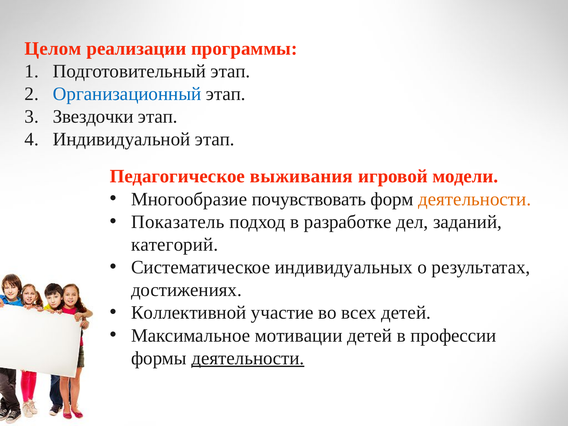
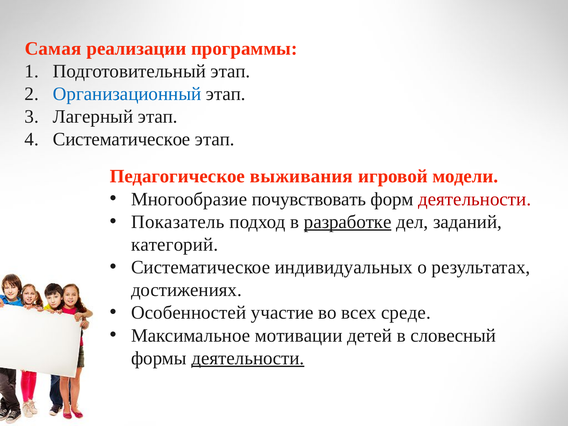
Целом: Целом -> Самая
Звездочки: Звездочки -> Лагерный
Индивидуальной at (122, 139): Индивидуальной -> Систематическое
деятельности at (475, 199) colour: orange -> red
разработке underline: none -> present
Коллективной: Коллективной -> Особенностей
всех детей: детей -> среде
профессии: профессии -> словесный
